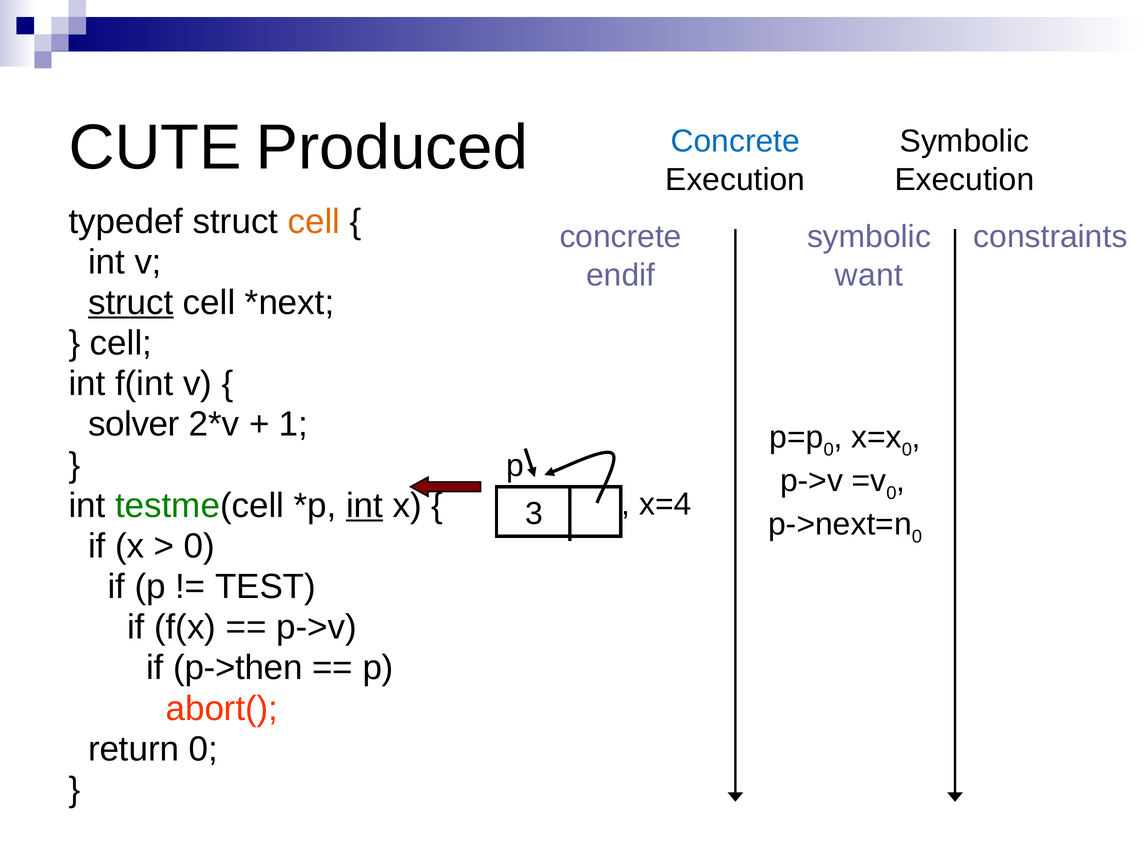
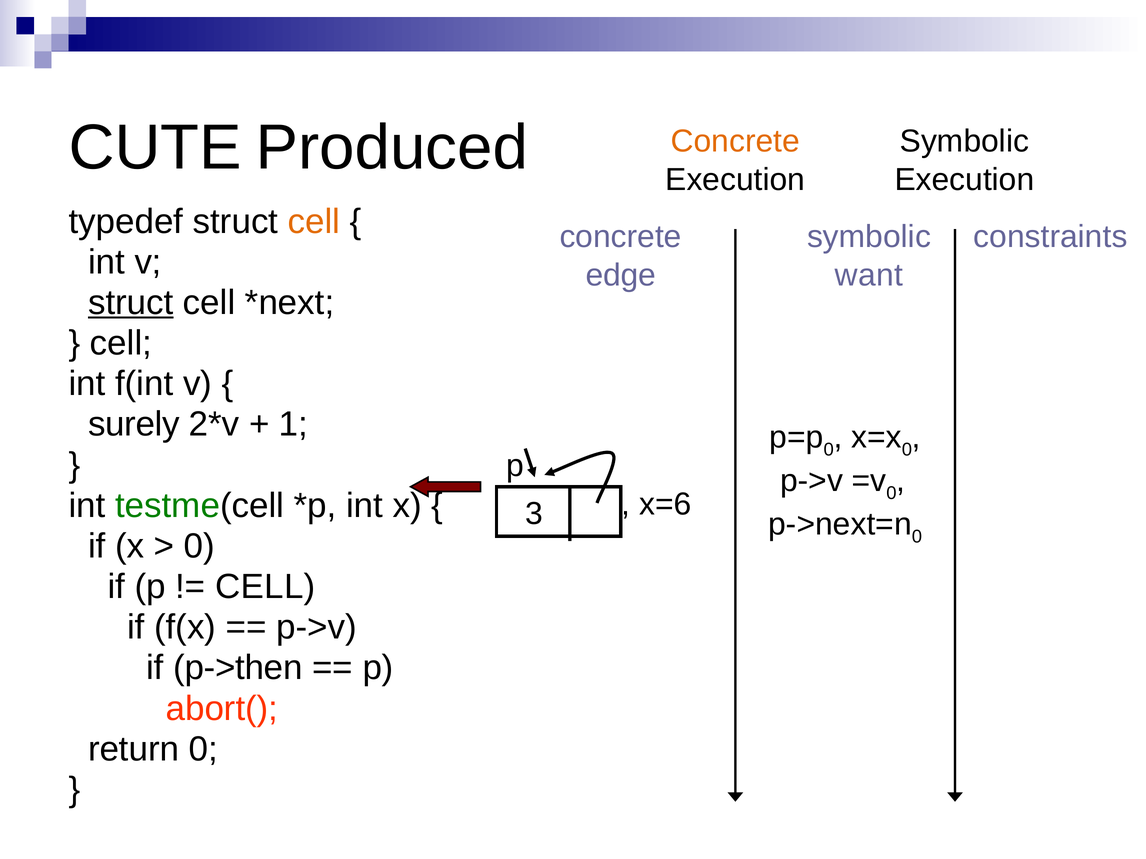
Concrete at (735, 142) colour: blue -> orange
endif: endif -> edge
solver: solver -> surely
int at (365, 506) underline: present -> none
x=4: x=4 -> x=6
TEST at (265, 587): TEST -> CELL
